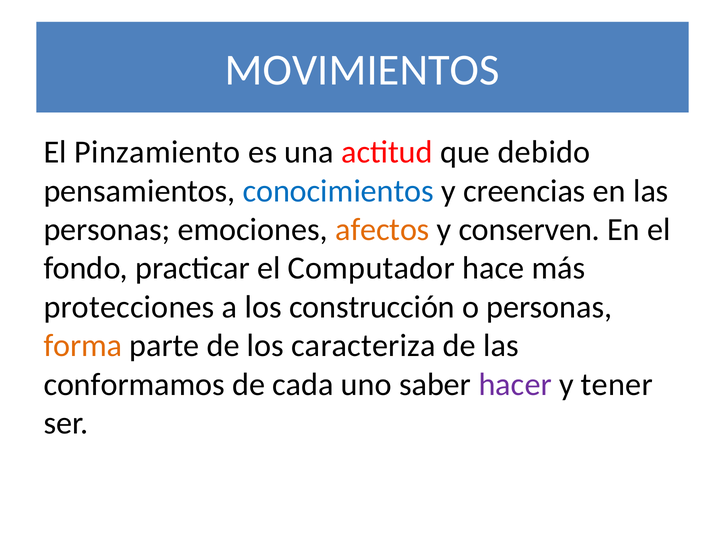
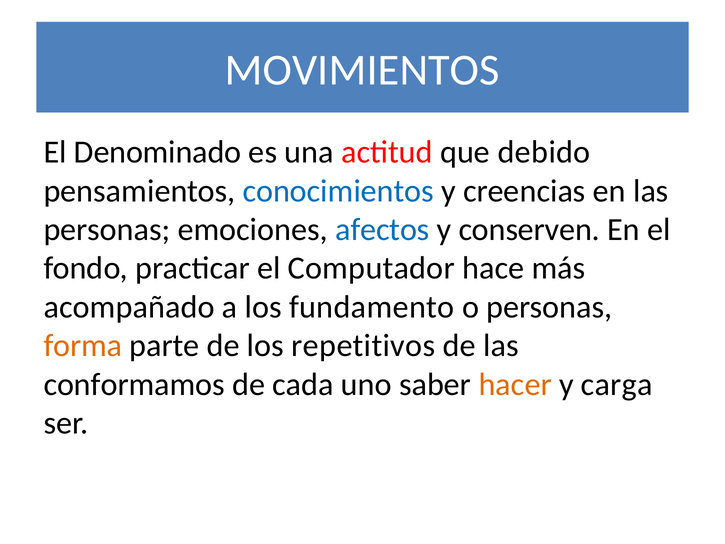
Pinzamiento: Pinzamiento -> Denominado
afectos colour: orange -> blue
protecciones: protecciones -> acompañado
construcción: construcción -> fundamento
caracteriza: caracteriza -> repetitivos
hacer colour: purple -> orange
tener: tener -> carga
